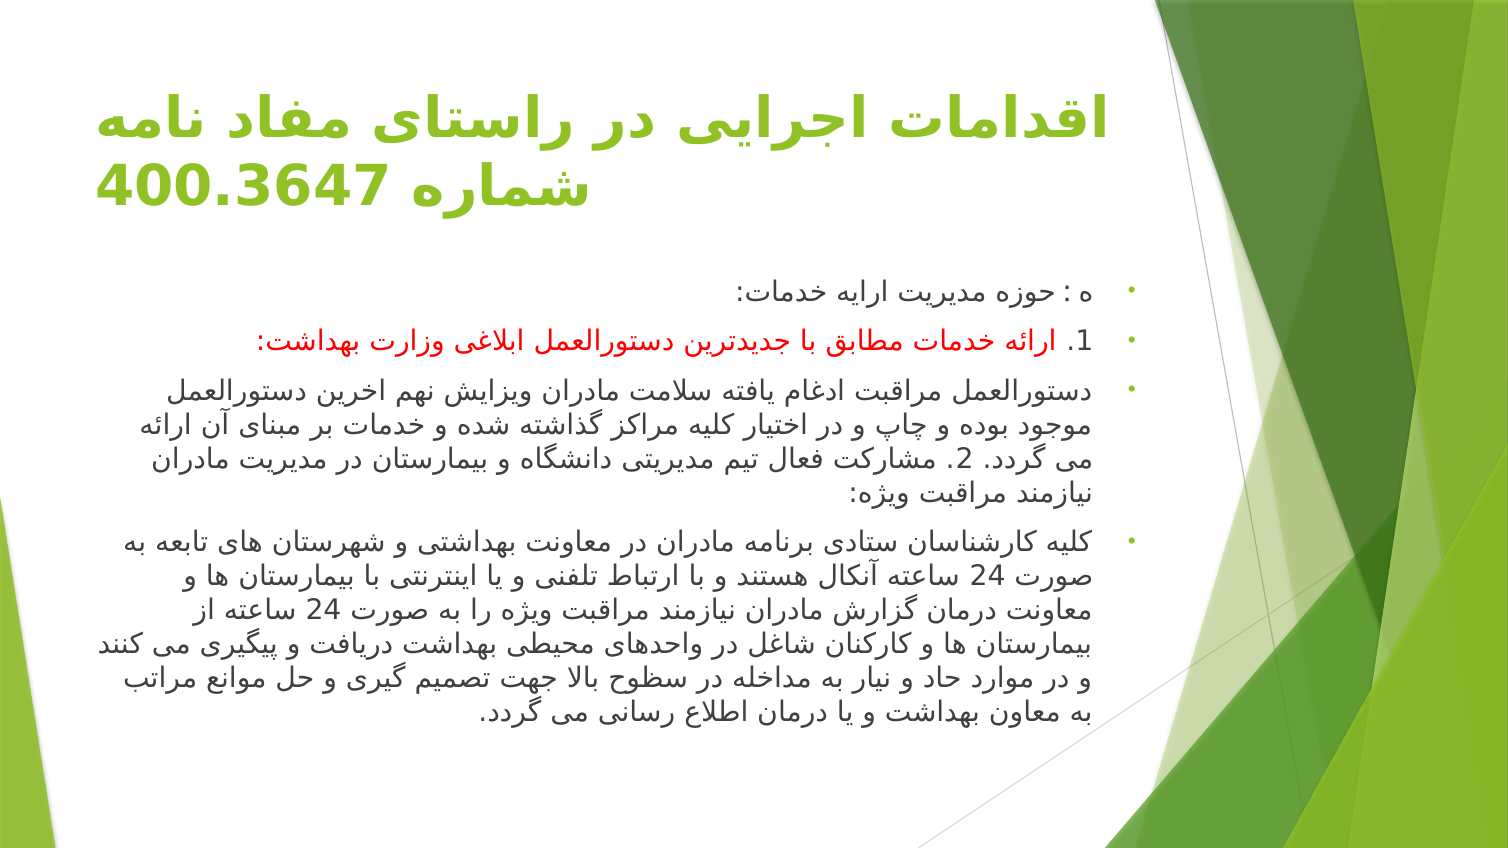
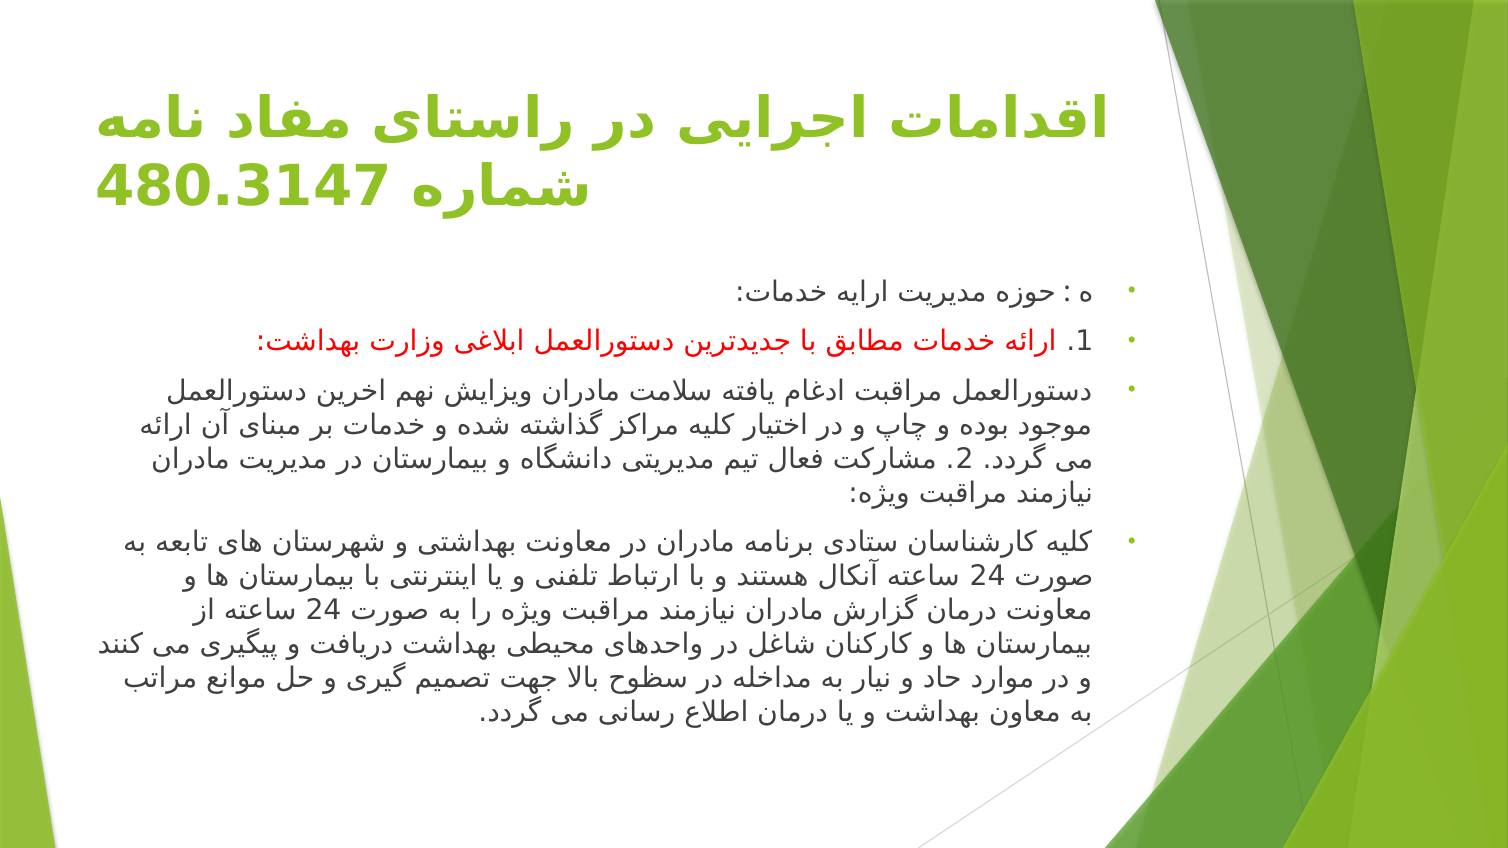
400.3647: 400.3647 -> 480.3147
